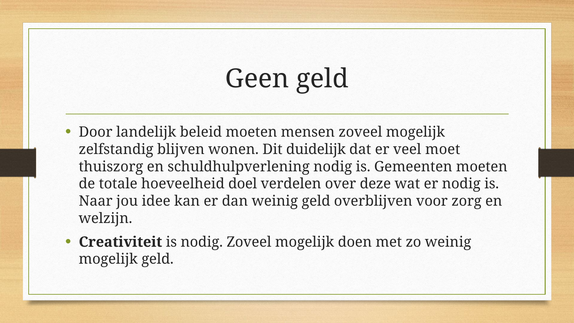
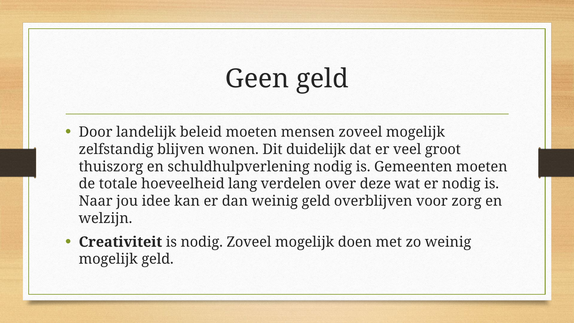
moet: moet -> groot
doel: doel -> lang
